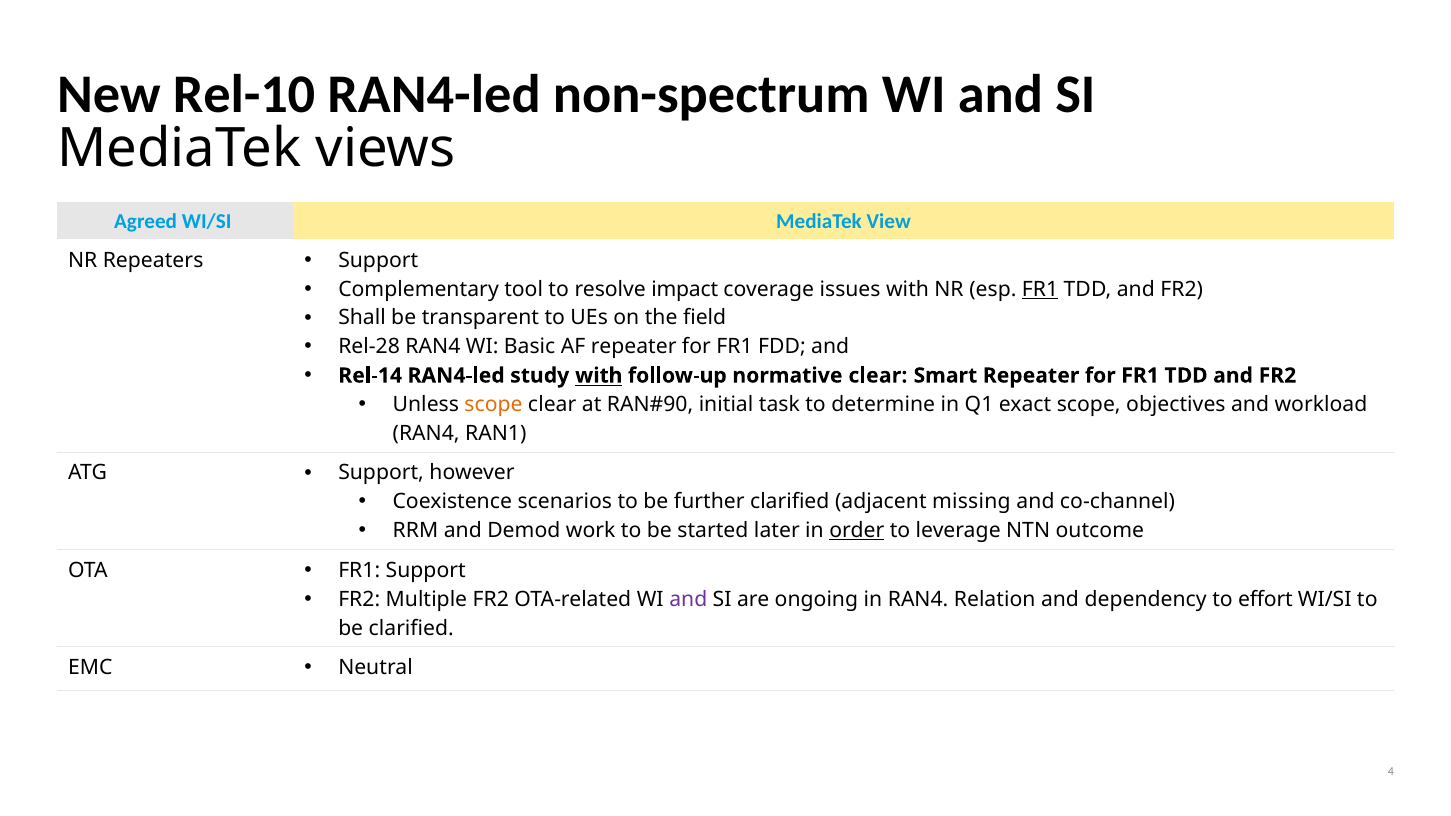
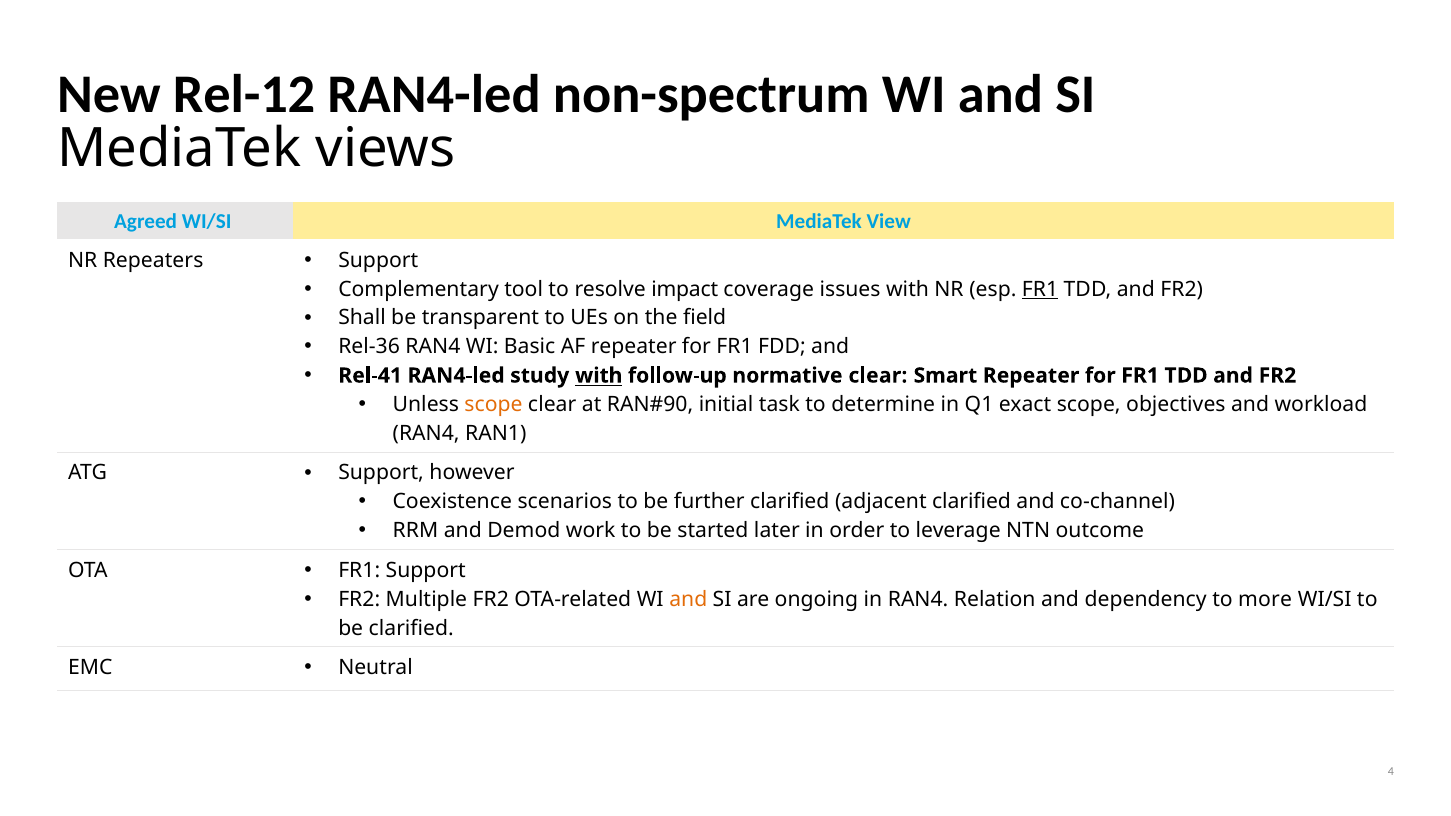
Rel-10: Rel-10 -> Rel-12
Rel-28: Rel-28 -> Rel-36
Rel-14: Rel-14 -> Rel-41
adjacent missing: missing -> clarified
order underline: present -> none
and at (688, 599) colour: purple -> orange
effort: effort -> more
